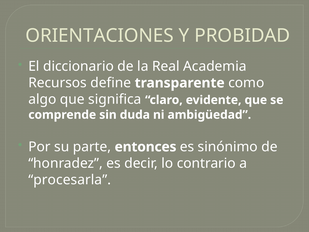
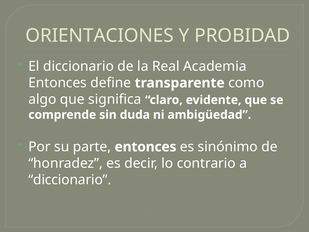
Recursos at (58, 83): Recursos -> Entonces
procesarla at (70, 180): procesarla -> diccionario
